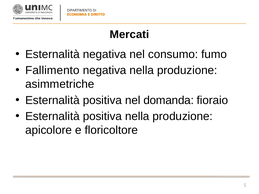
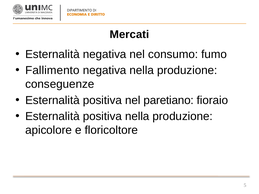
asimmetriche: asimmetriche -> conseguenze
domanda: domanda -> paretiano
